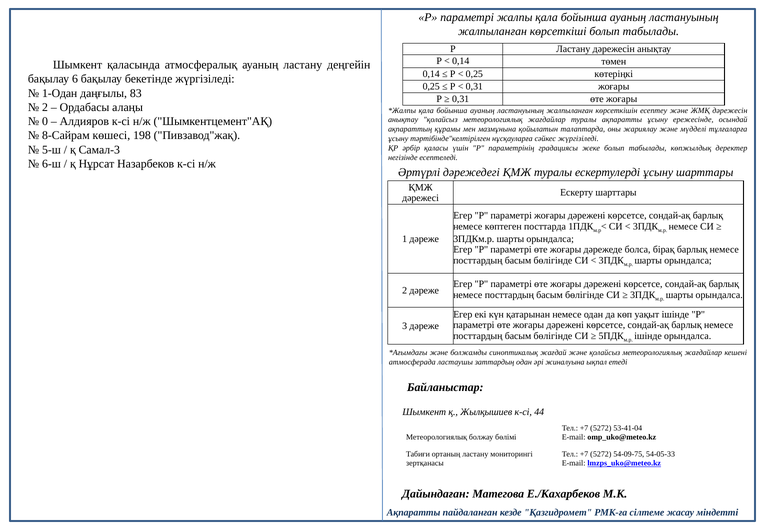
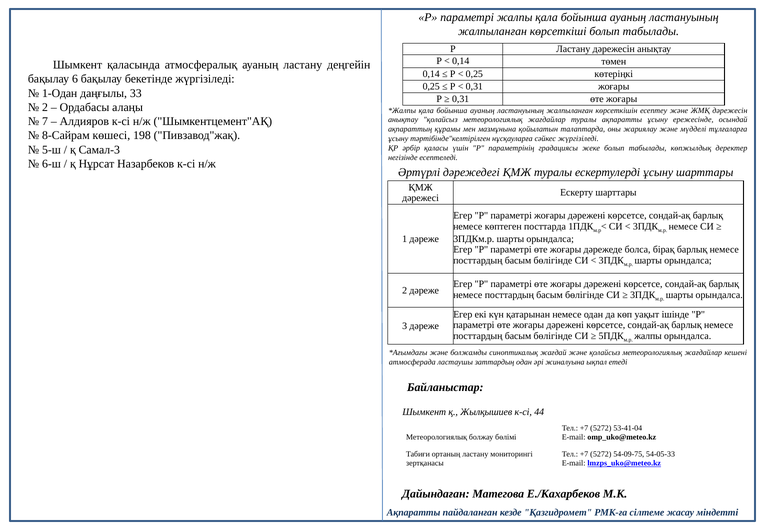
83: 83 -> 33
0: 0 -> 7
ішінде at (648, 336): ішінде -> жалпы
